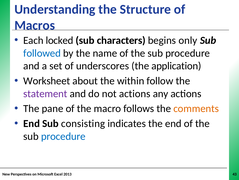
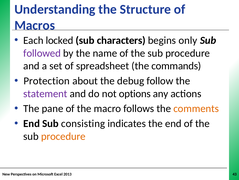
followed colour: blue -> purple
underscores: underscores -> spreadsheet
application: application -> commands
Worksheet: Worksheet -> Protection
within: within -> debug
not actions: actions -> options
procedure at (63, 136) colour: blue -> orange
